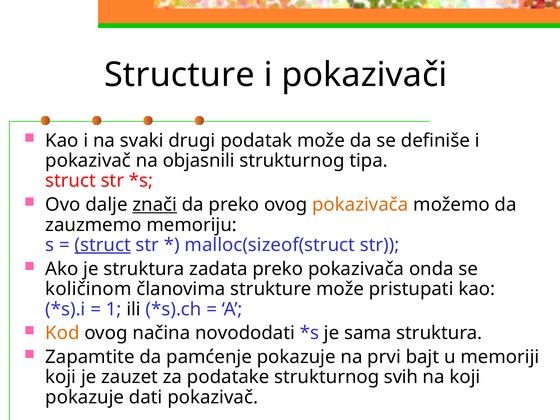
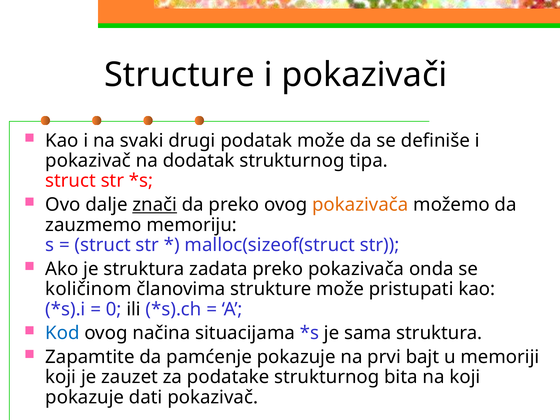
objasnili: objasnili -> dodatak
struct at (103, 245) underline: present -> none
1: 1 -> 0
Kod colour: orange -> blue
novododati: novododati -> situacijama
svih: svih -> bita
